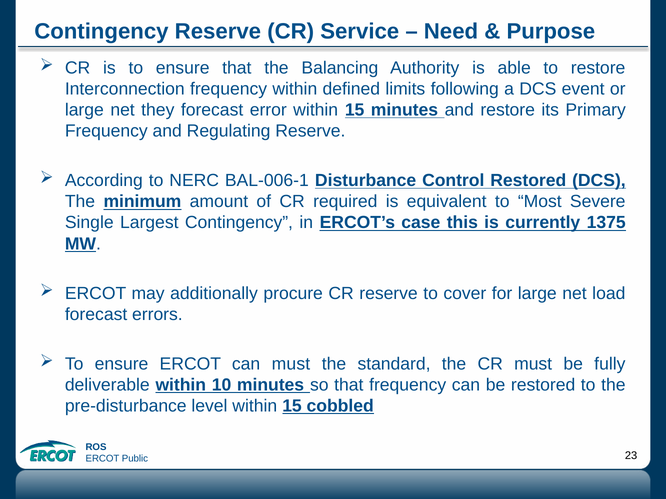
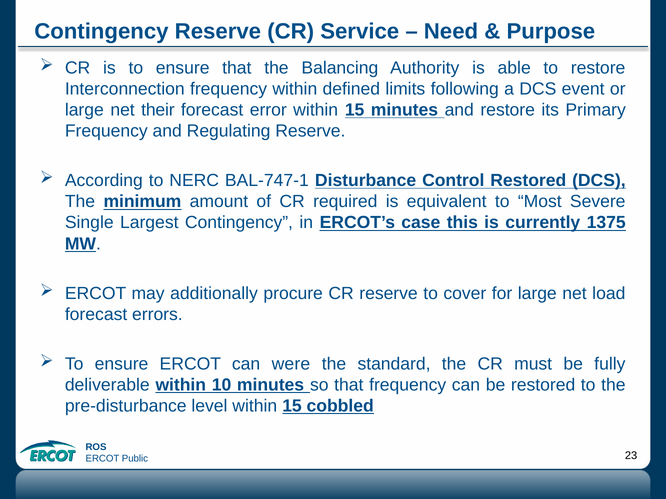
they: they -> their
BAL-006-1: BAL-006-1 -> BAL-747-1
can must: must -> were
